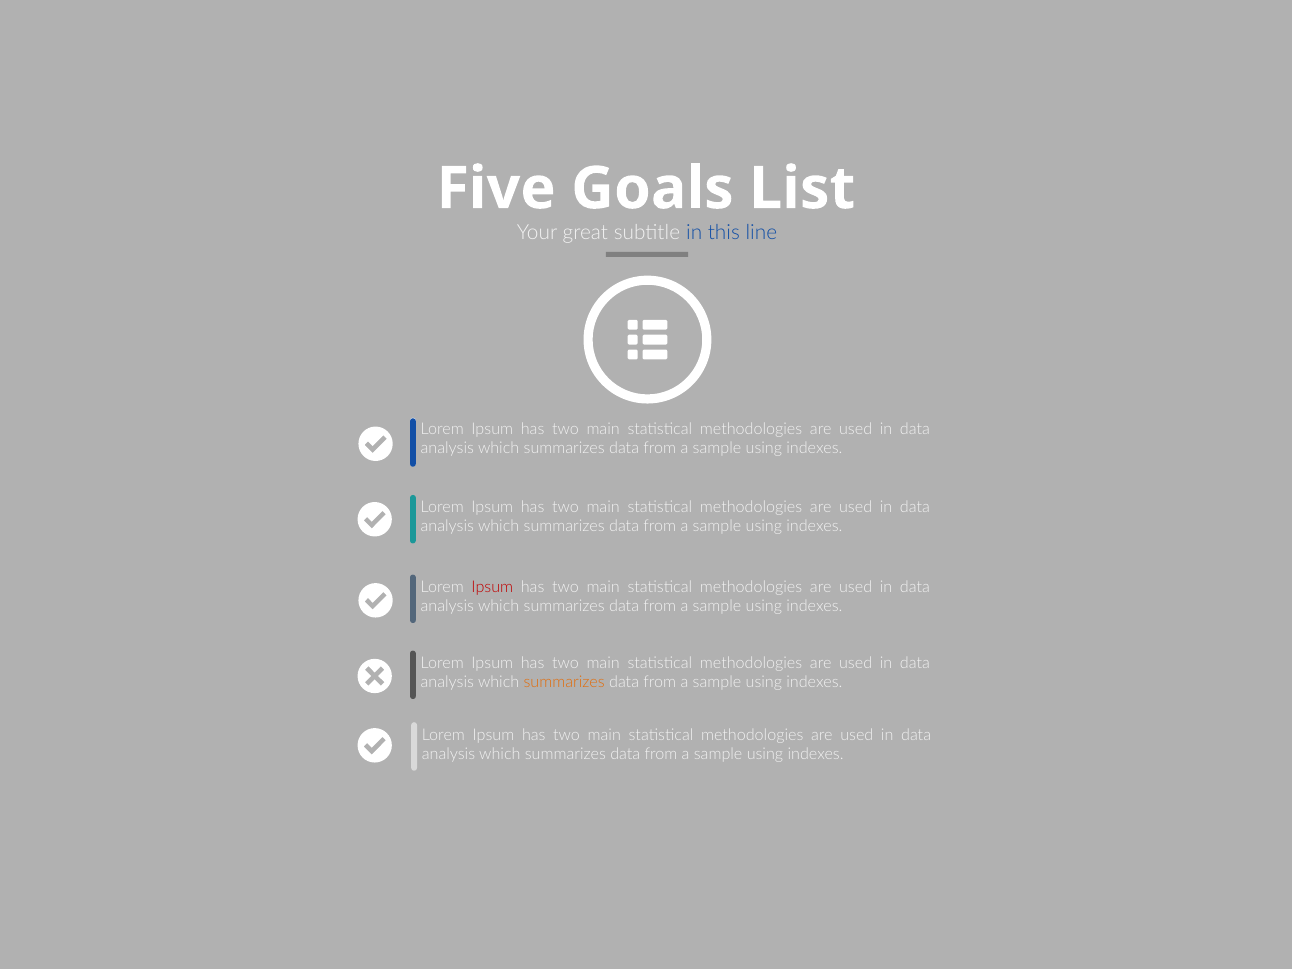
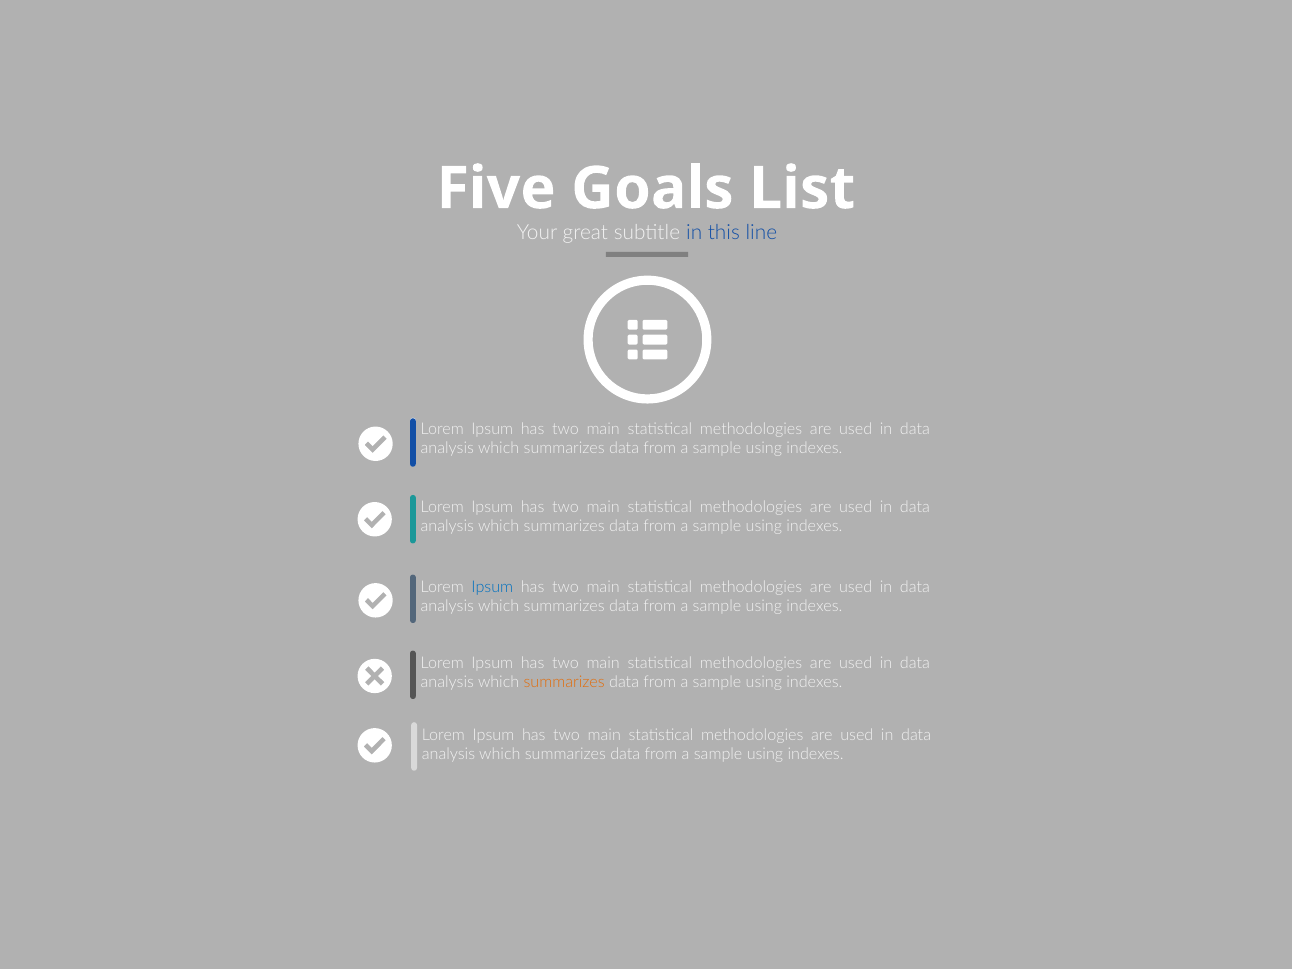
Ipsum at (492, 587) colour: red -> blue
